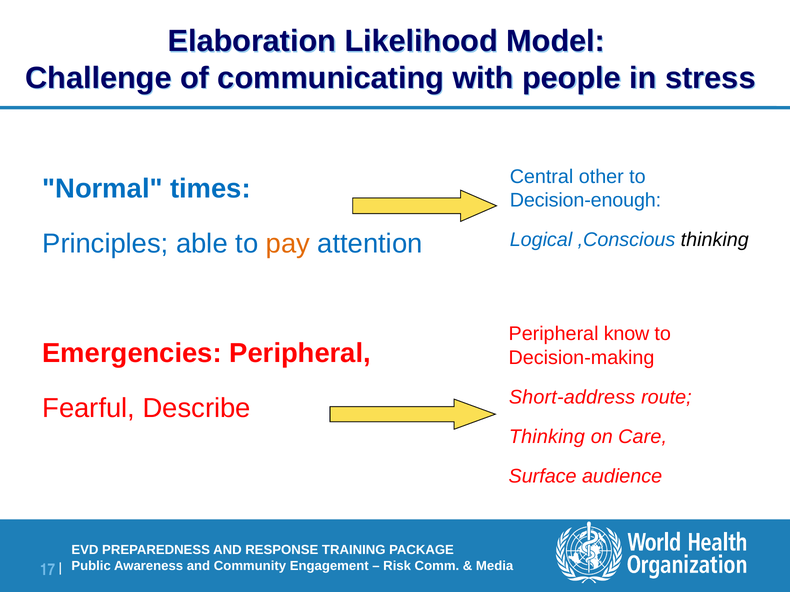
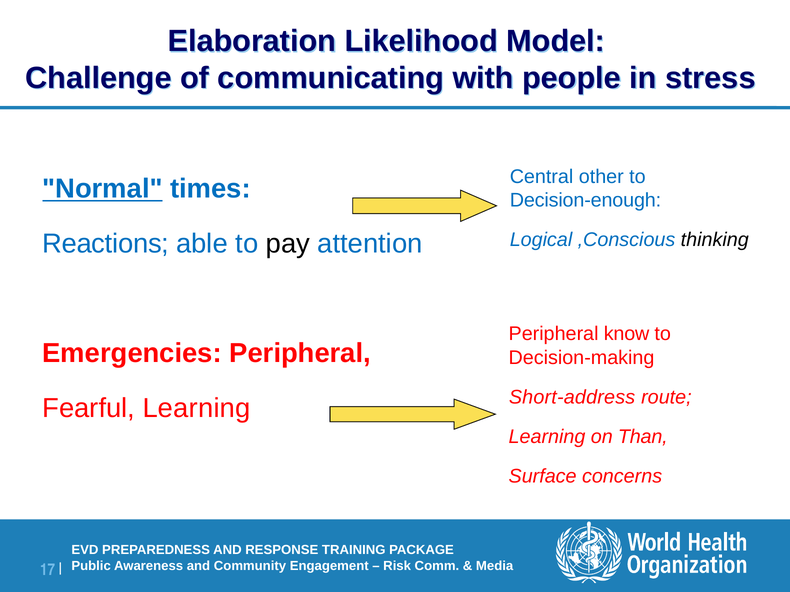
Normal underline: none -> present
Principles: Principles -> Reactions
pay colour: orange -> black
Fearful Describe: Describe -> Learning
Thinking at (547, 437): Thinking -> Learning
Care: Care -> Than
audience: audience -> concerns
